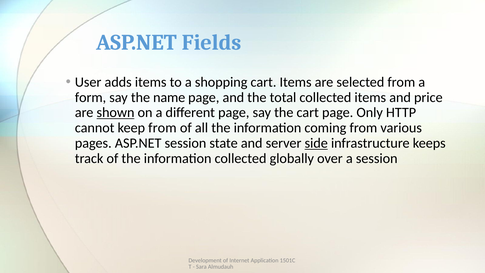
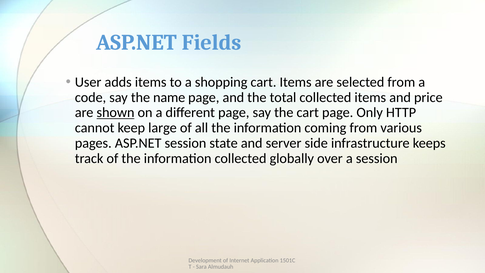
form: form -> code
keep from: from -> large
side underline: present -> none
